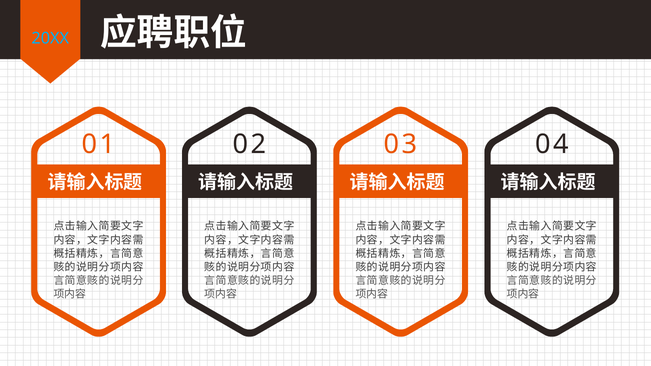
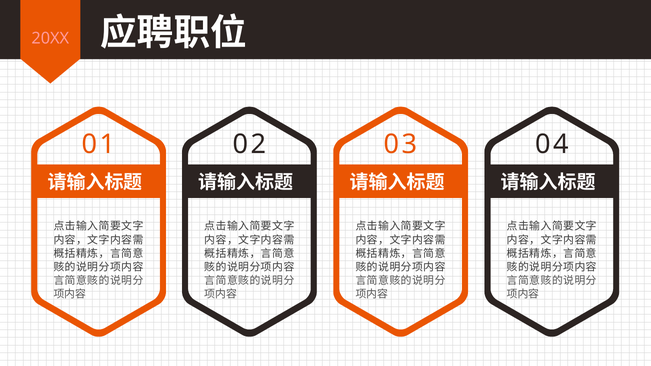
20XX colour: light blue -> pink
